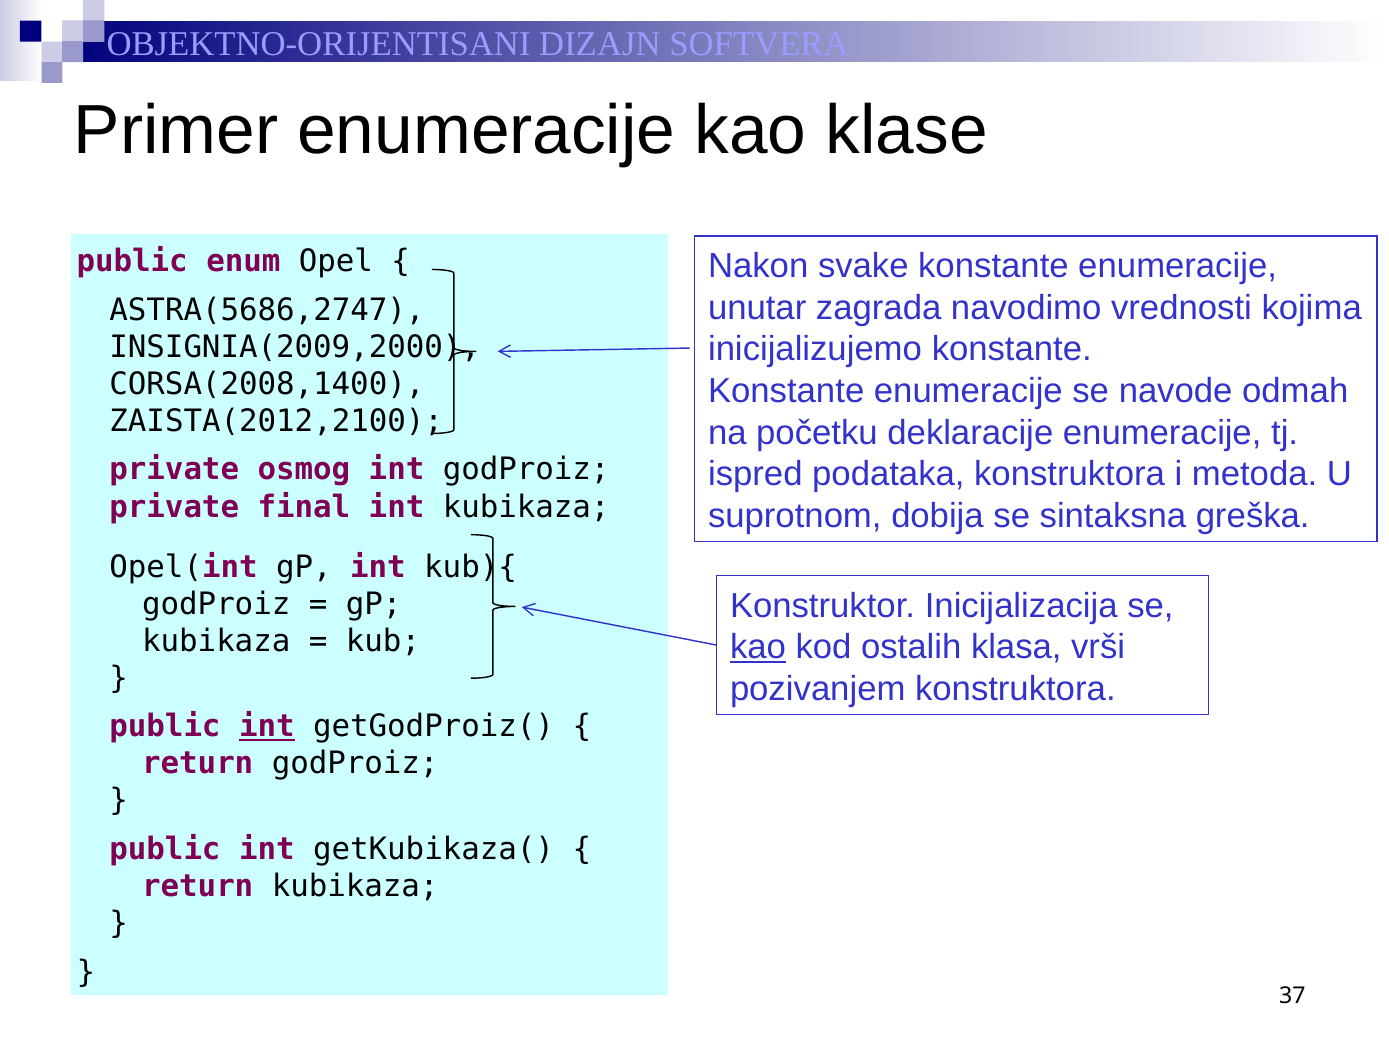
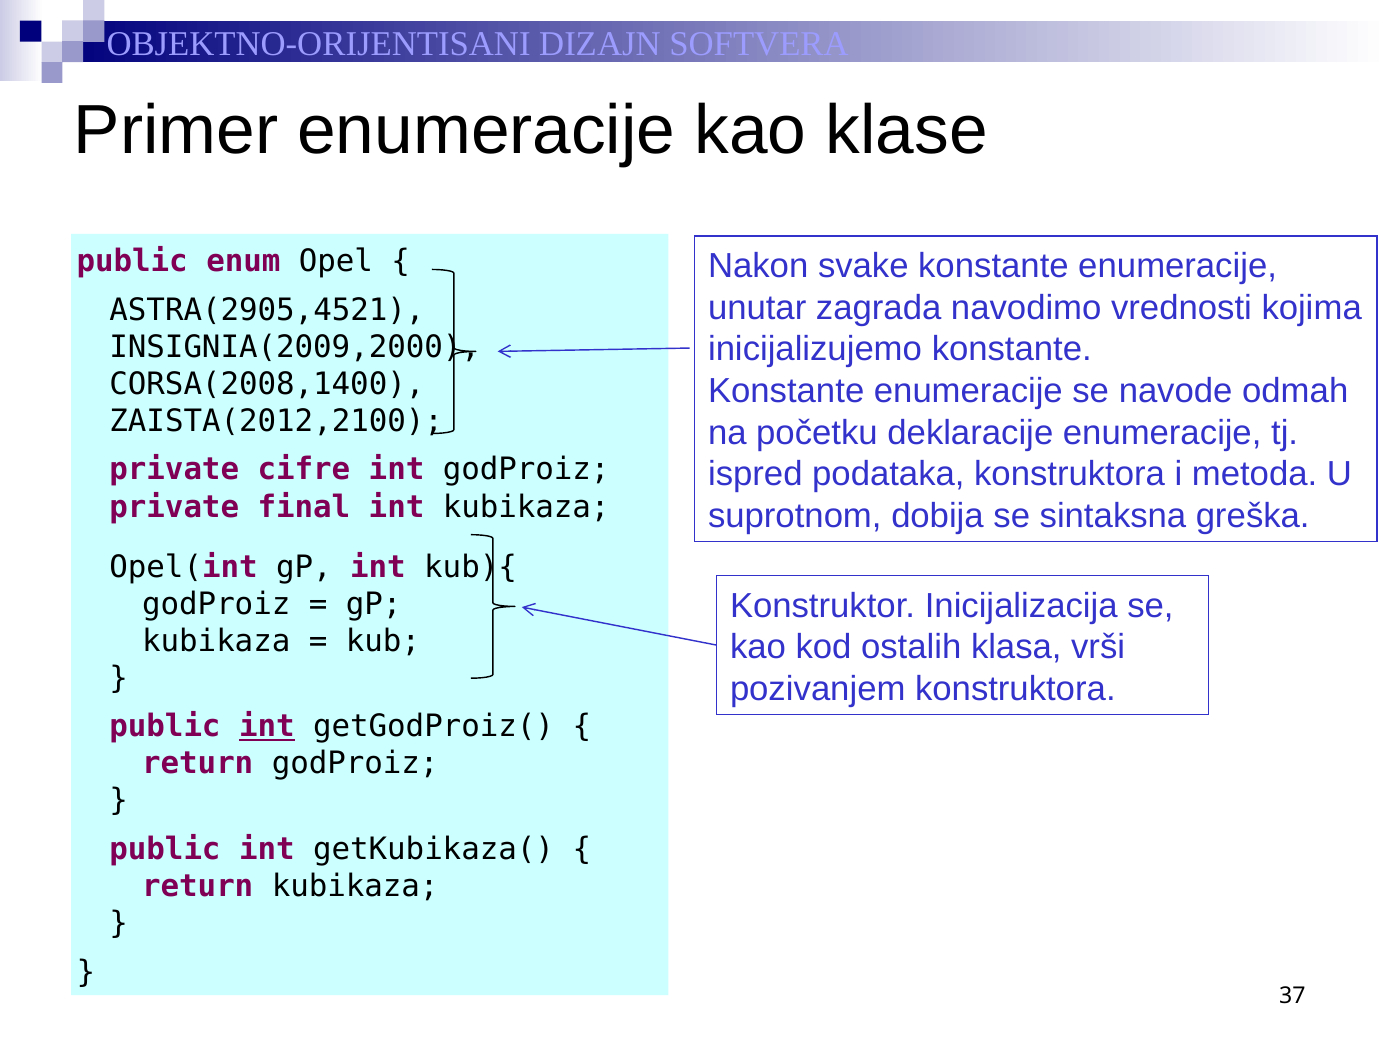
ASTRA(5686,2747: ASTRA(5686,2747 -> ASTRA(2905,4521
osmog: osmog -> cifre
kao at (758, 647) underline: present -> none
